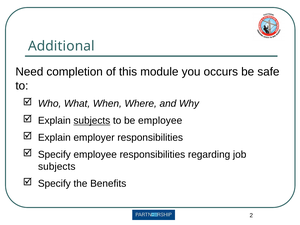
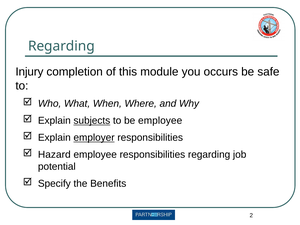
Additional at (61, 46): Additional -> Regarding
Need: Need -> Injury
employer underline: none -> present
Specify at (54, 155): Specify -> Hazard
subjects at (57, 167): subjects -> potential
